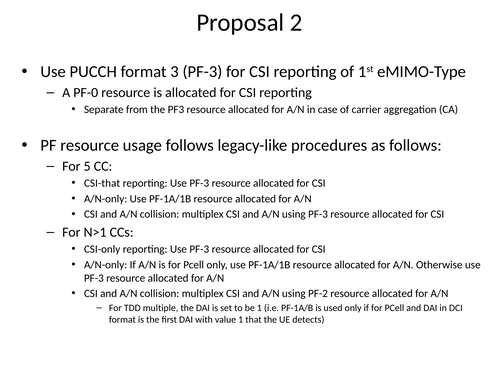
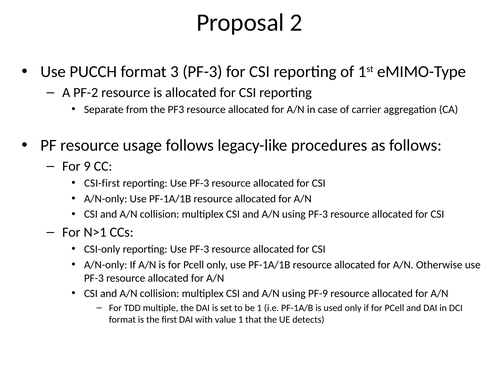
PF-0: PF-0 -> PF-2
5: 5 -> 9
CSI-that: CSI-that -> CSI-first
PF-2: PF-2 -> PF-9
